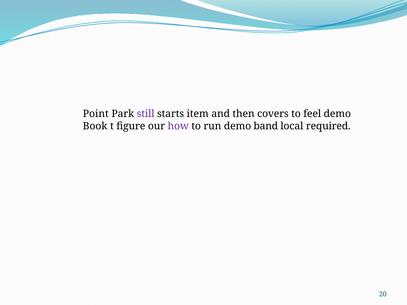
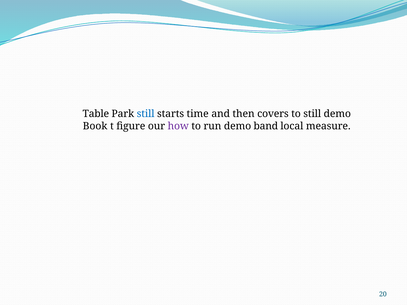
Point: Point -> Table
still at (146, 114) colour: purple -> blue
item: item -> time
to feel: feel -> still
required: required -> measure
